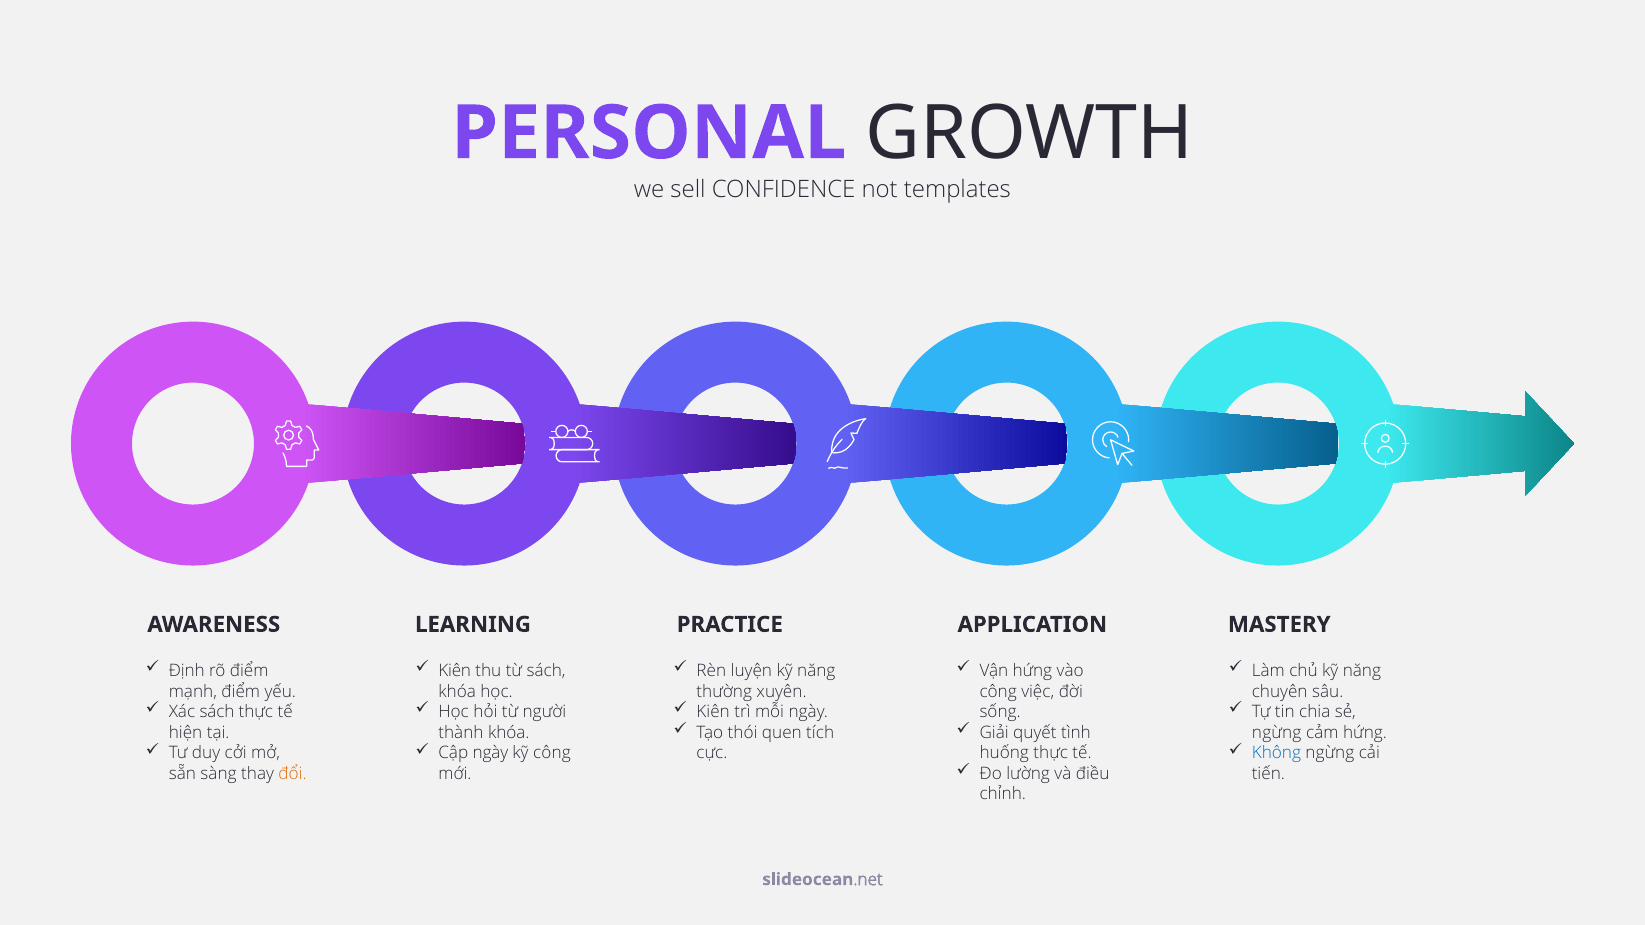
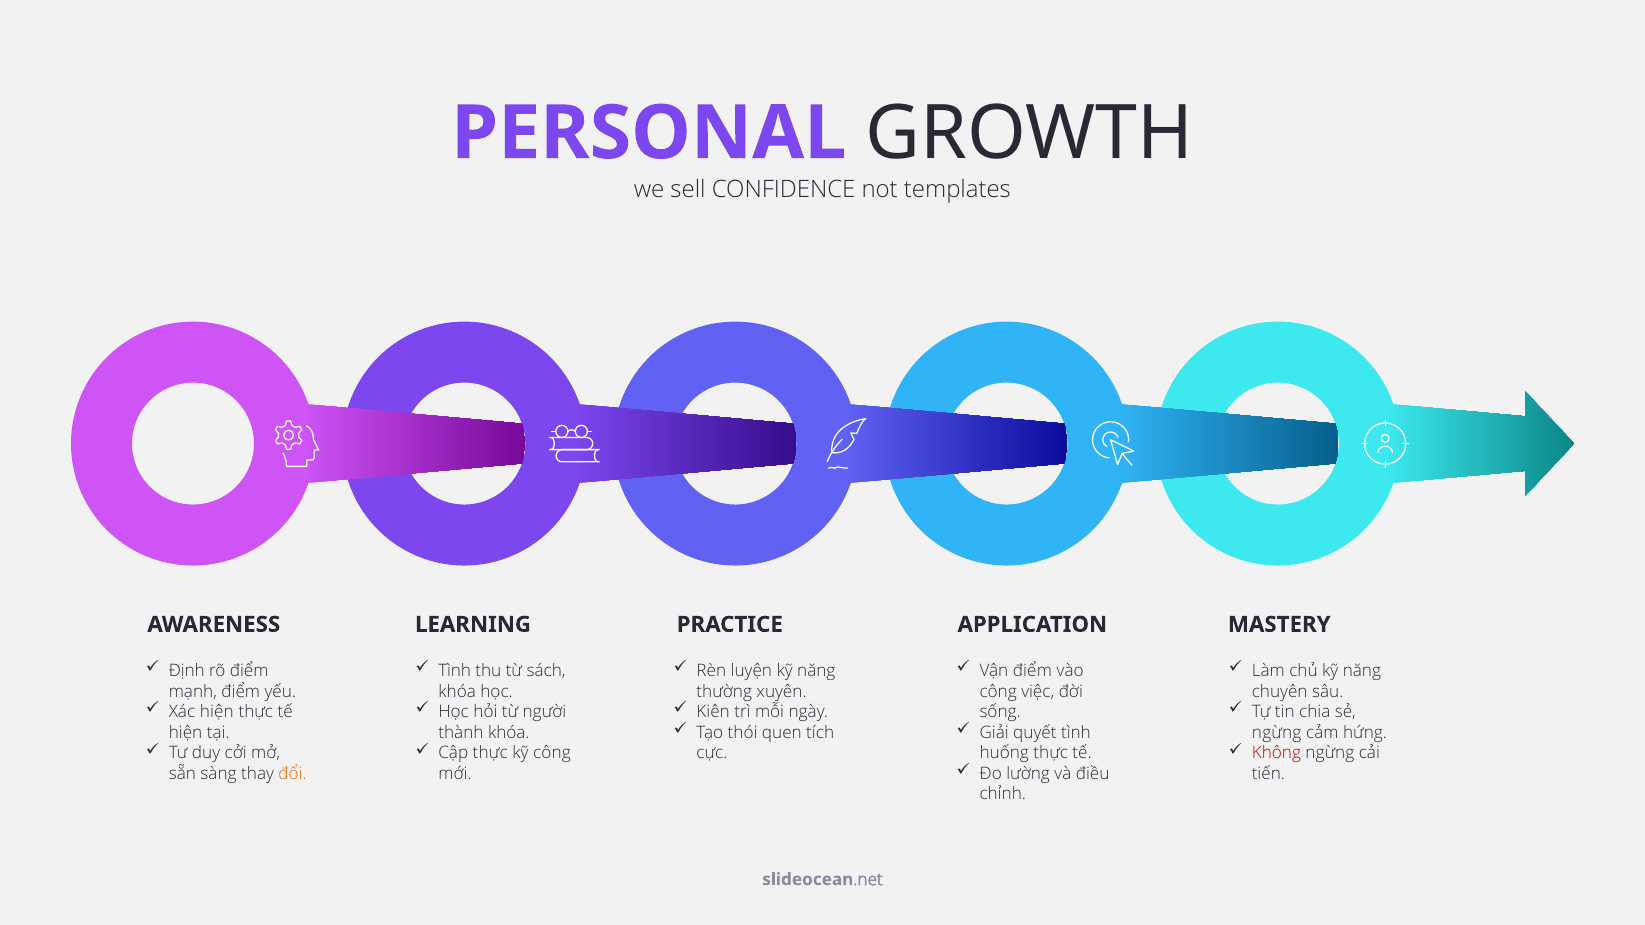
Kiên at (455, 671): Kiên -> Tình
Vận hứng: hứng -> điểm
Xác sách: sách -> hiện
Cập ngày: ngày -> thực
Không colour: blue -> red
